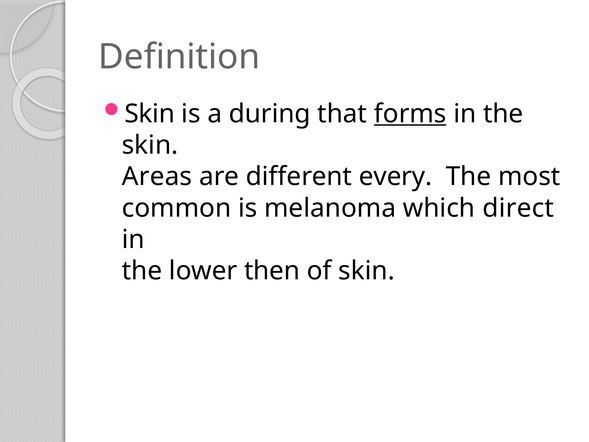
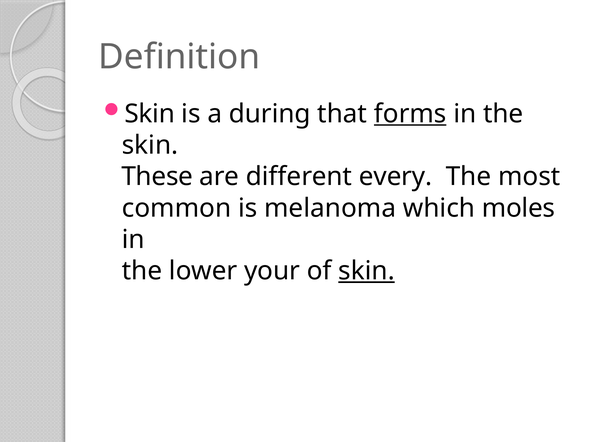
Areas: Areas -> These
direct: direct -> moles
then: then -> your
skin at (367, 271) underline: none -> present
